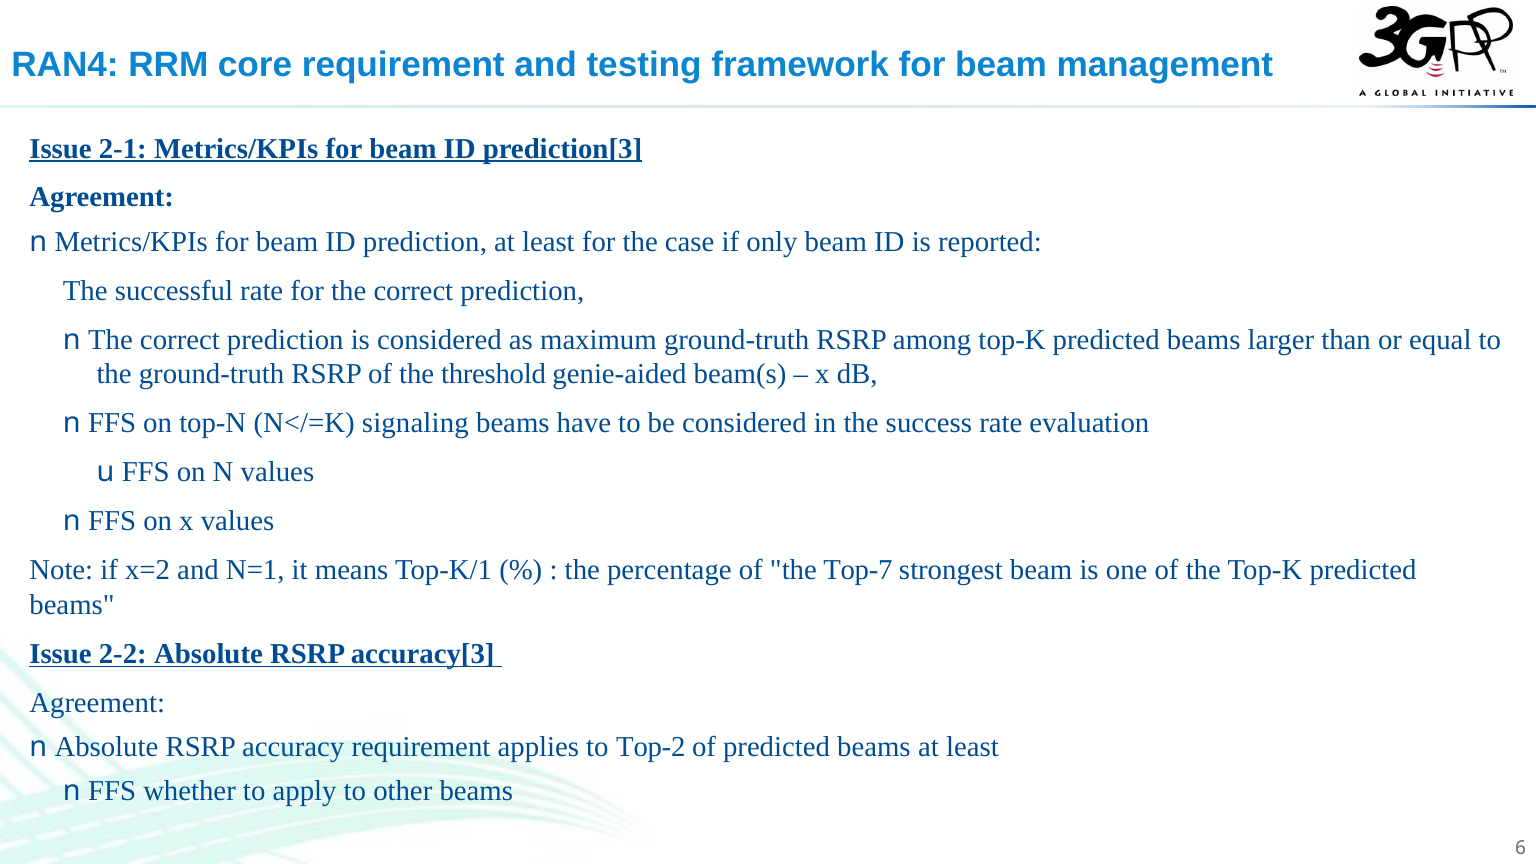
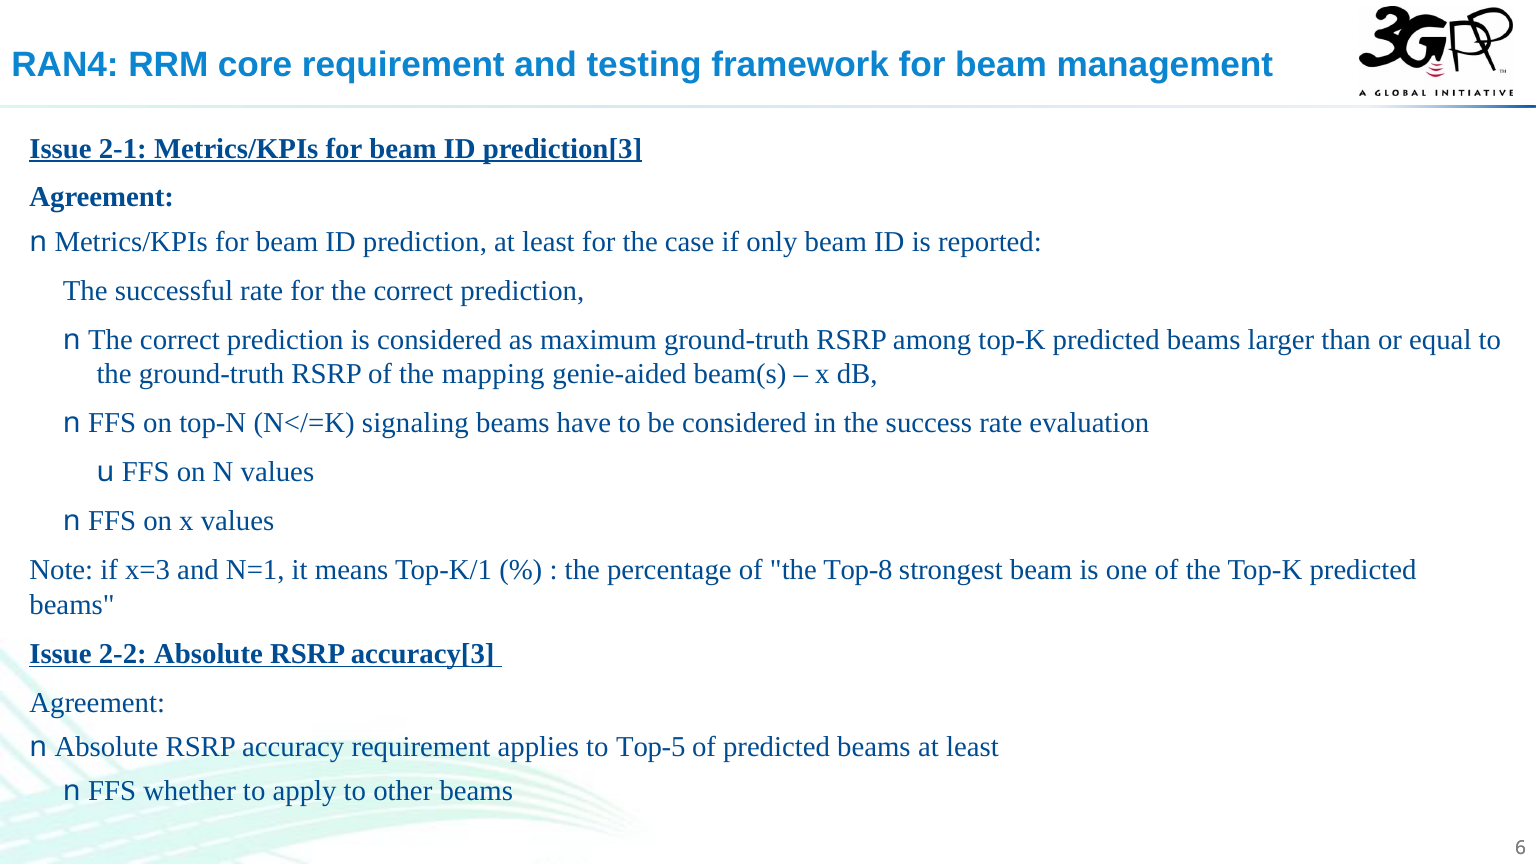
threshold: threshold -> mapping
x=2: x=2 -> x=3
Top-7: Top-7 -> Top-8
Top-2: Top-2 -> Top-5
